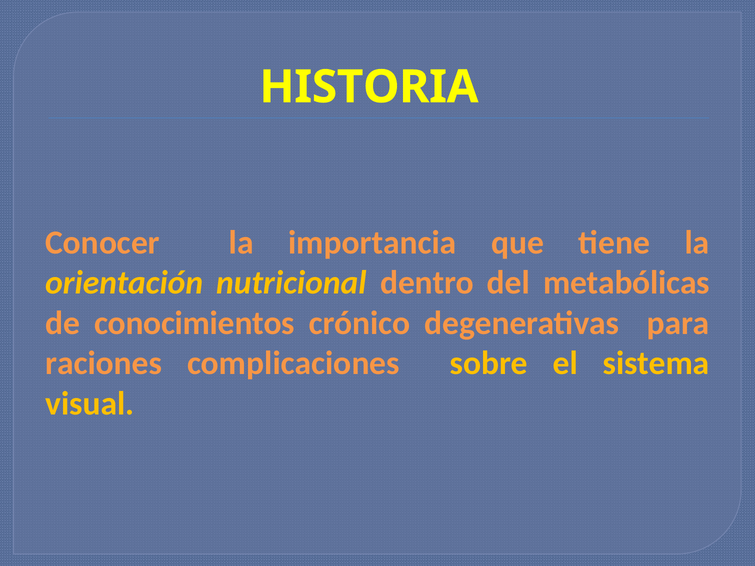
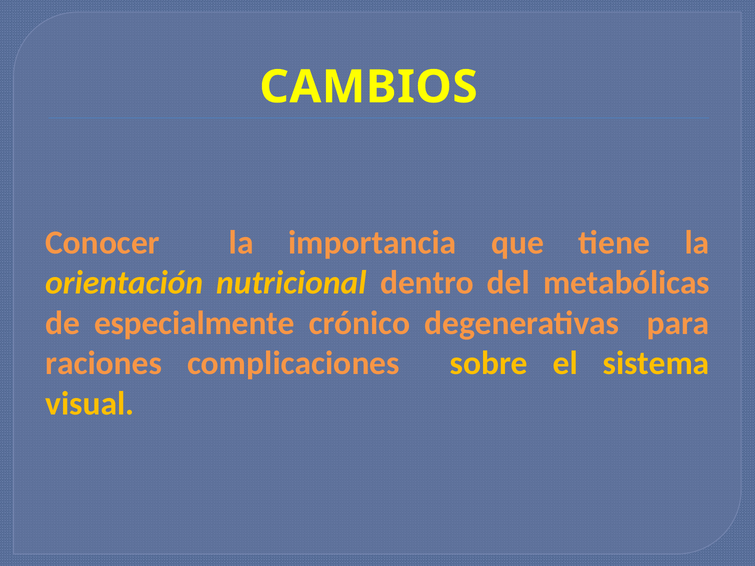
HISTORIA: HISTORIA -> CAMBIOS
conocimientos: conocimientos -> especialmente
